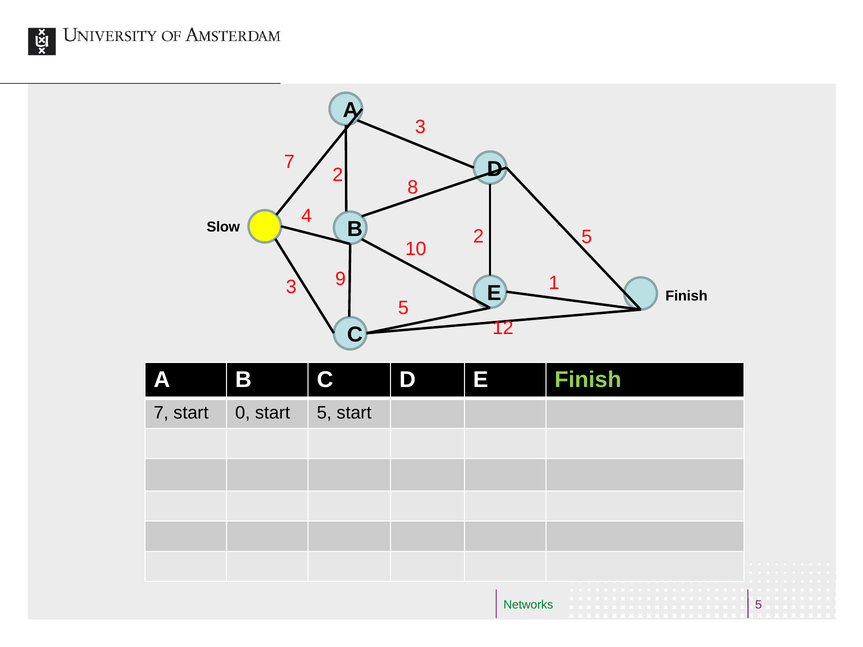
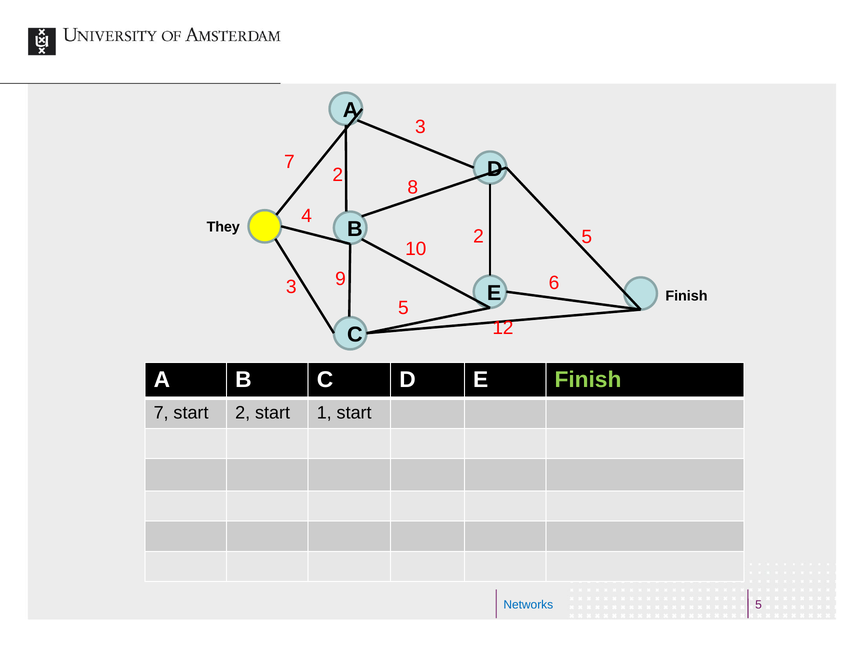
Slow: Slow -> They
1: 1 -> 6
start 0: 0 -> 2
start 5: 5 -> 1
Networks colour: green -> blue
